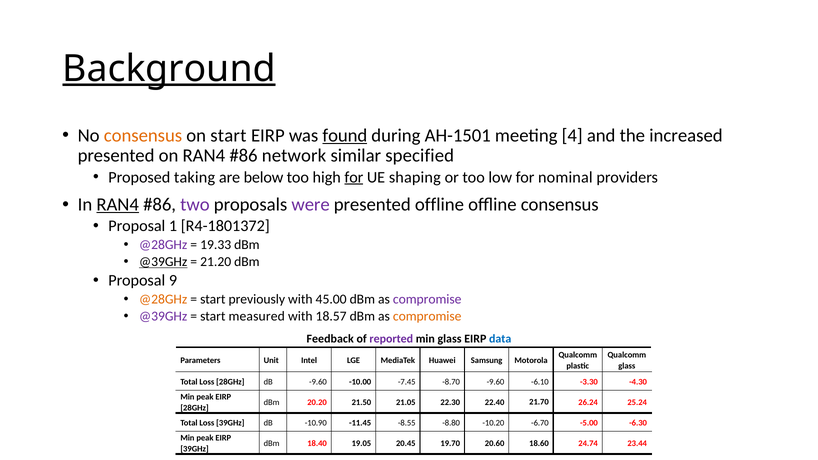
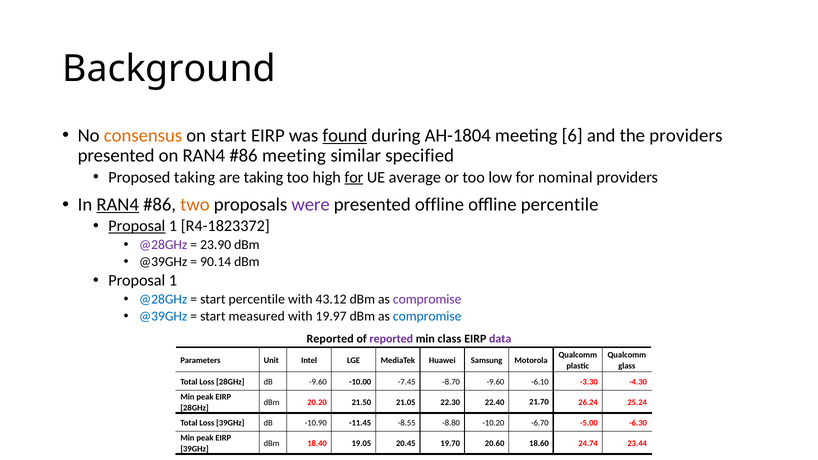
Background underline: present -> none
AH-1501: AH-1501 -> AH-1804
4: 4 -> 6
the increased: increased -> providers
network at (294, 156): network -> meeting
are below: below -> taking
shaping: shaping -> average
two colour: purple -> orange
offline consensus: consensus -> percentile
Proposal at (137, 226) underline: none -> present
R4-1801372: R4-1801372 -> R4-1823372
19.33: 19.33 -> 23.90
@39GHz at (163, 262) underline: present -> none
21.20: 21.20 -> 90.14
9 at (173, 281): 9 -> 1
@28GHz at (163, 299) colour: orange -> blue
start previously: previously -> percentile
45.00: 45.00 -> 43.12
@39GHz at (163, 317) colour: purple -> blue
18.57: 18.57 -> 19.97
compromise at (427, 317) colour: orange -> blue
Feedback at (330, 339): Feedback -> Reported
min glass: glass -> class
data colour: blue -> purple
